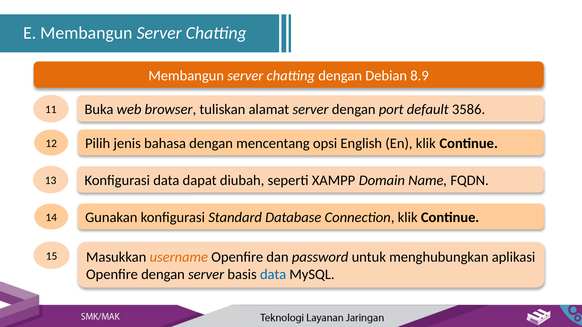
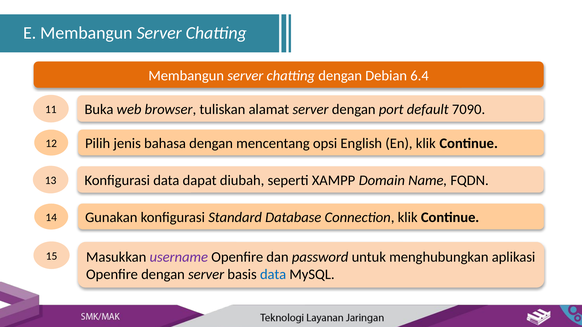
8.9: 8.9 -> 6.4
3586: 3586 -> 7090
username colour: orange -> purple
